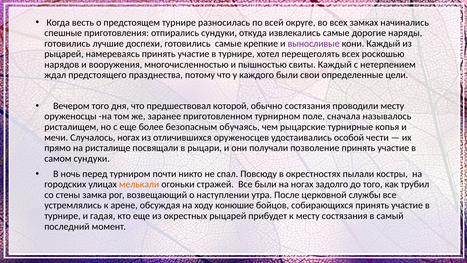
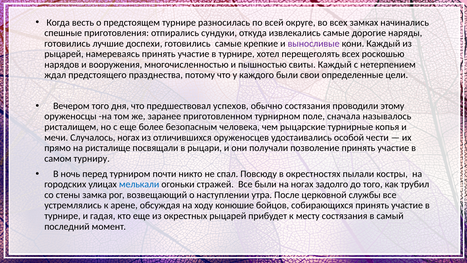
которой: которой -> успехов
проводили месту: месту -> этому
обучаясь: обучаясь -> человека
самом сундуки: сундуки -> турниру
мелькали colour: orange -> blue
